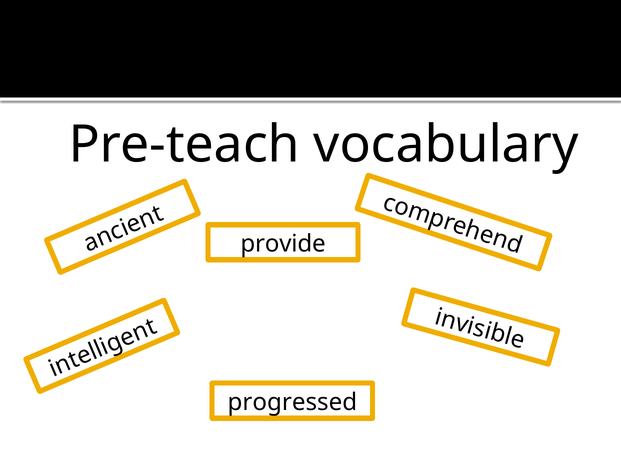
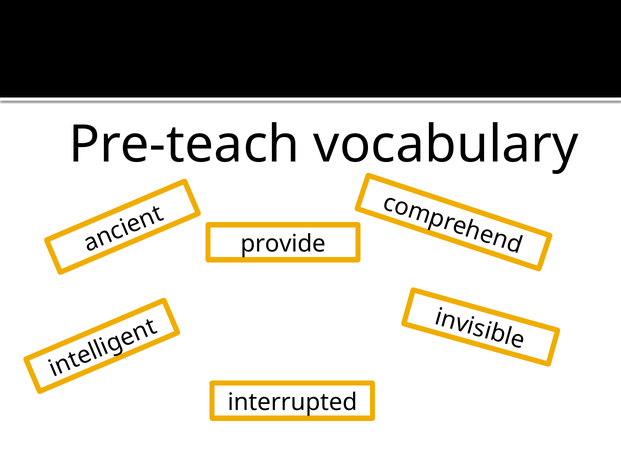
progressed: progressed -> interrupted
